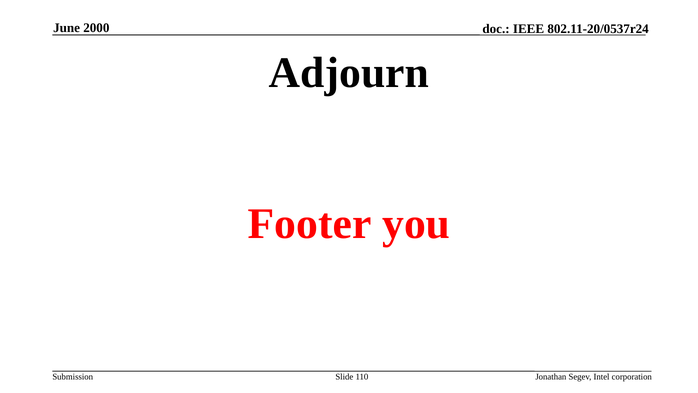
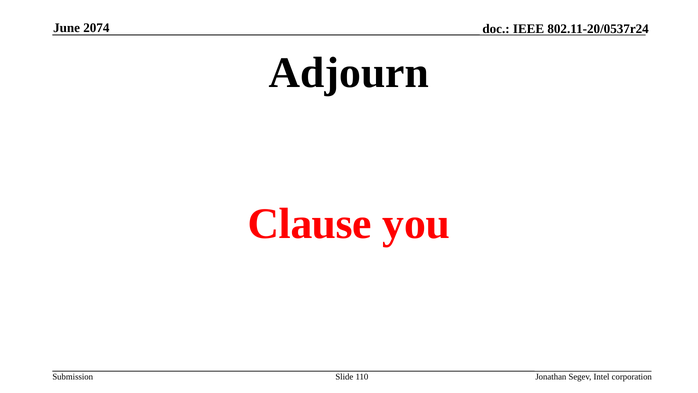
2000: 2000 -> 2074
Footer: Footer -> Clause
